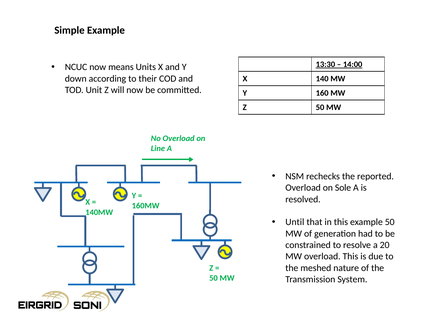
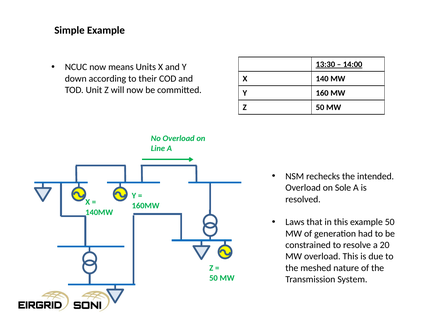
reported: reported -> intended
Until: Until -> Laws
